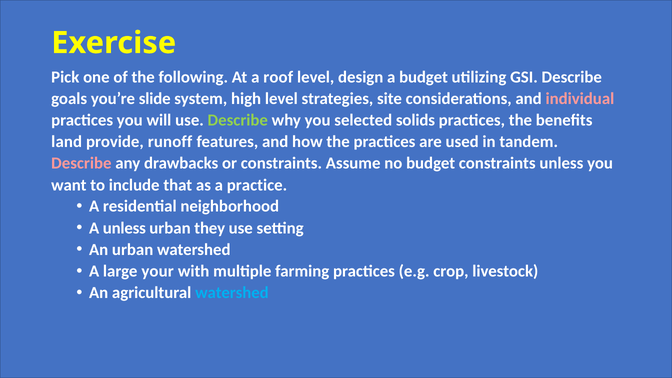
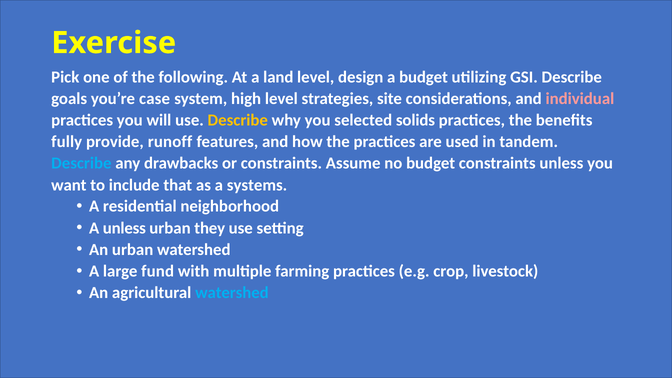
roof: roof -> land
slide: slide -> case
Describe at (238, 120) colour: light green -> yellow
land: land -> fully
Describe at (81, 163) colour: pink -> light blue
practice: practice -> systems
your: your -> fund
